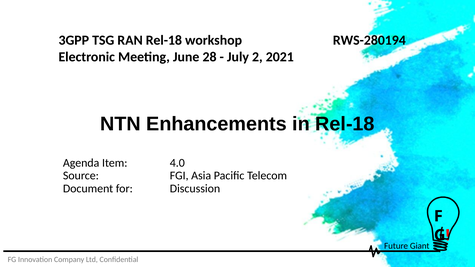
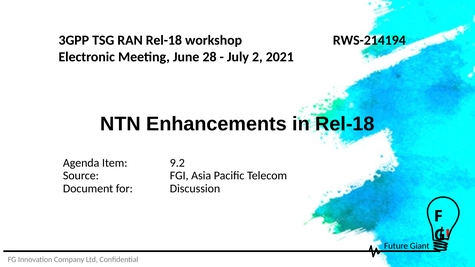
RWS-280194: RWS-280194 -> RWS-214194
4.0: 4.0 -> 9.2
